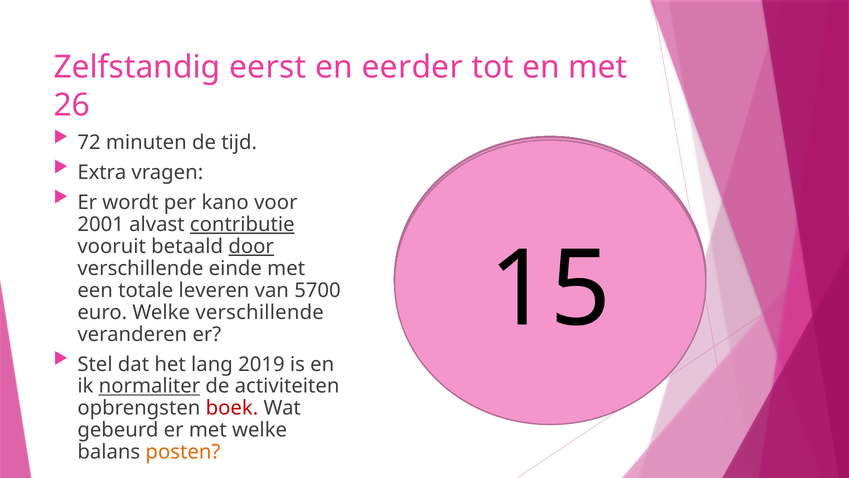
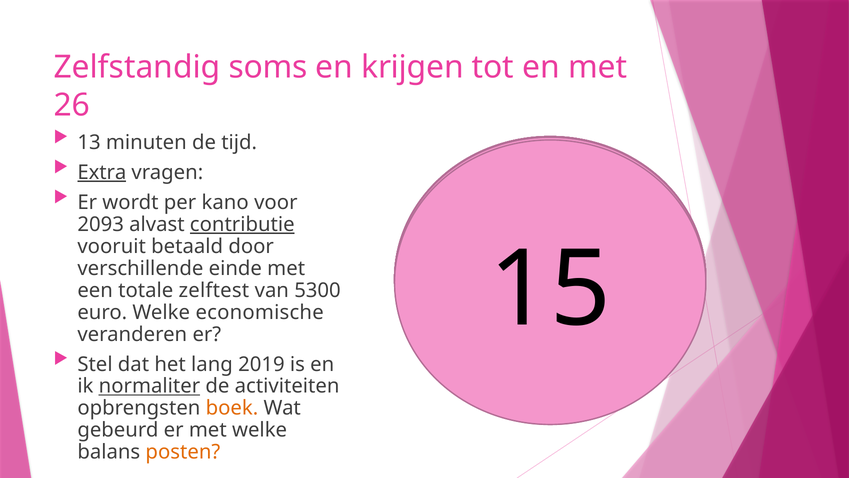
eerst: eerst -> soms
eerder: eerder -> krijgen
72 at (89, 142): 72 -> 13
Extra underline: none -> present
2001: 2001 -> 2093
door underline: present -> none
leveren: leveren -> zelftest
5700: 5700 -> 5300
Welke verschillende: verschillende -> economische
boek colour: red -> orange
